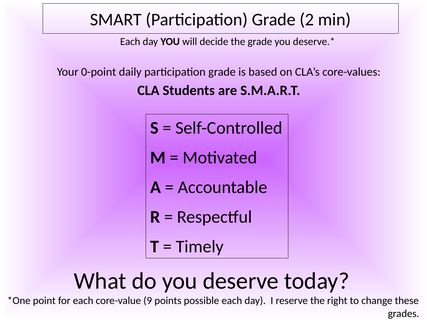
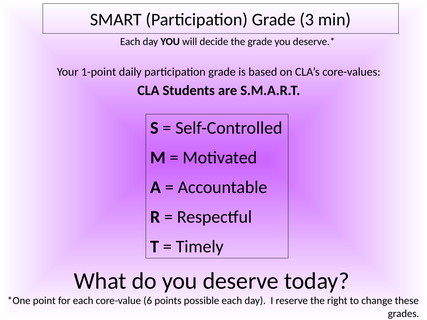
2: 2 -> 3
0-point: 0-point -> 1-point
9: 9 -> 6
